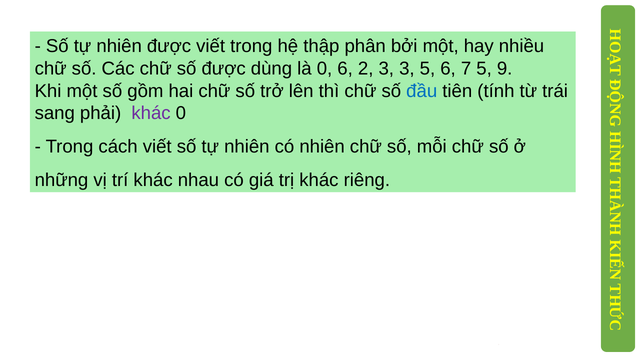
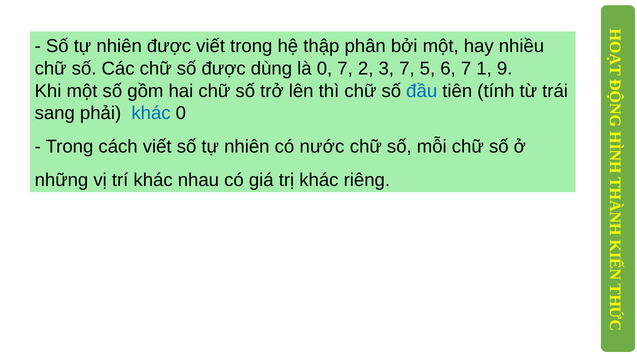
0 6: 6 -> 7
3 3: 3 -> 7
7 5: 5 -> 1
khác at (151, 113) colour: purple -> blue
có nhiên: nhiên -> nước
